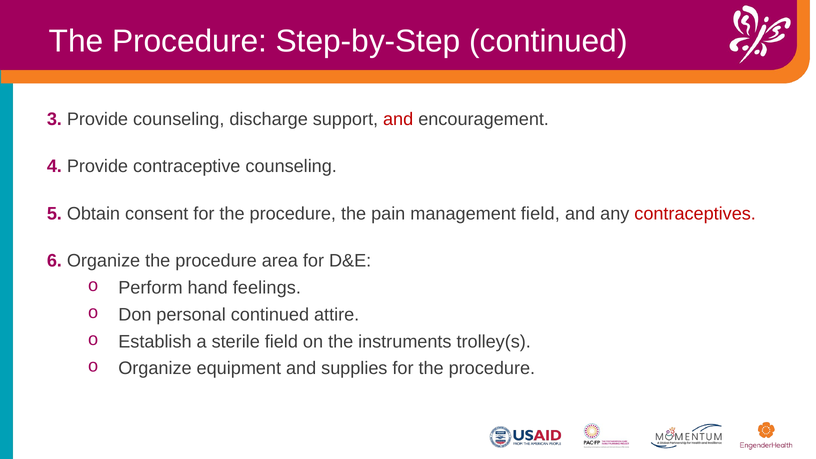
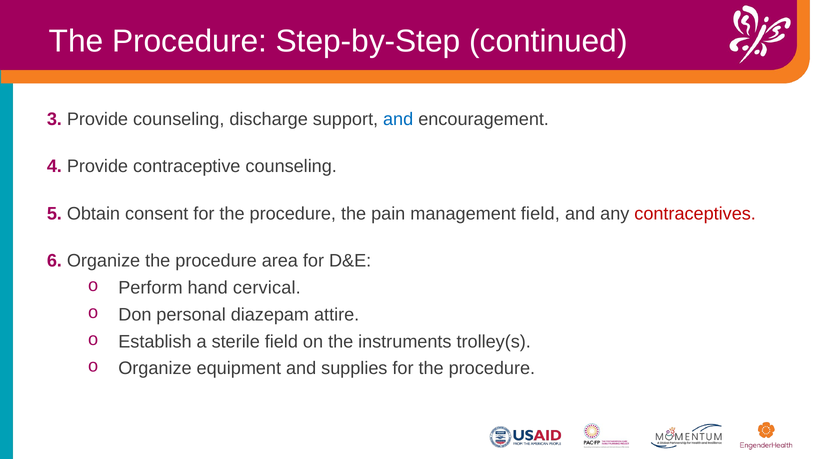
and at (398, 119) colour: red -> blue
feelings: feelings -> cervical
personal continued: continued -> diazepam
